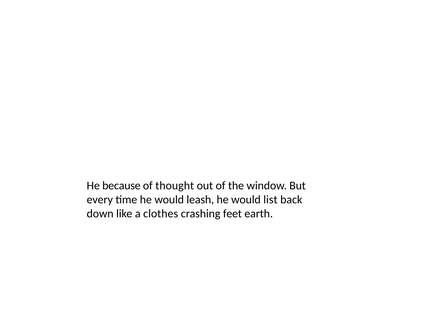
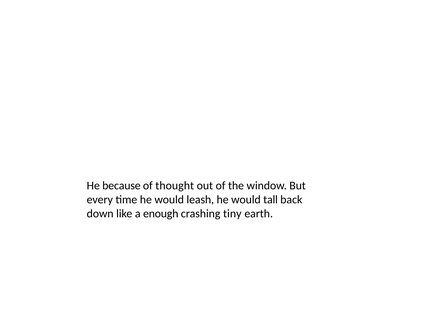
list: list -> tall
clothes: clothes -> enough
feet: feet -> tiny
